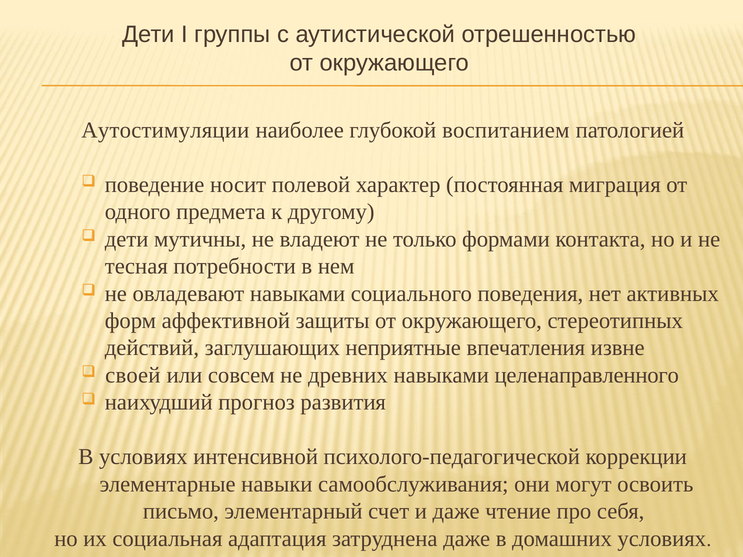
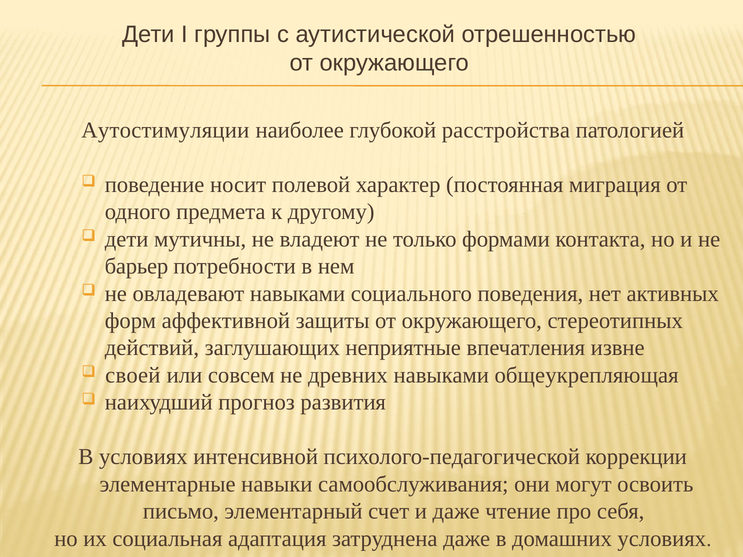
воспитанием: воспитанием -> расстройства
тесная: тесная -> барьер
целенаправленного: целенаправленного -> общеукрепляющая
